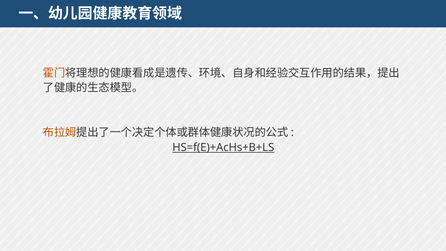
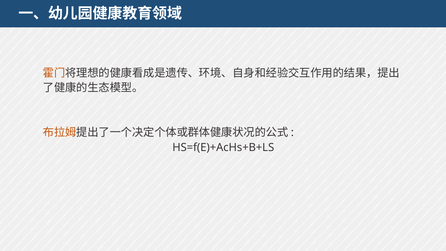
HS=f(E)+AcHs+B+LS underline: present -> none
